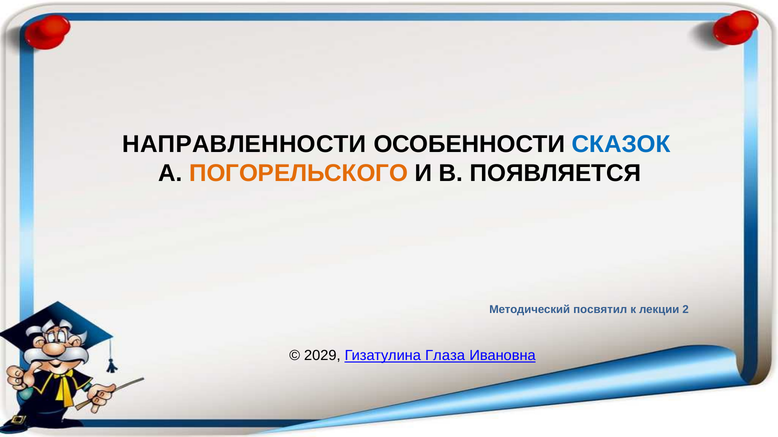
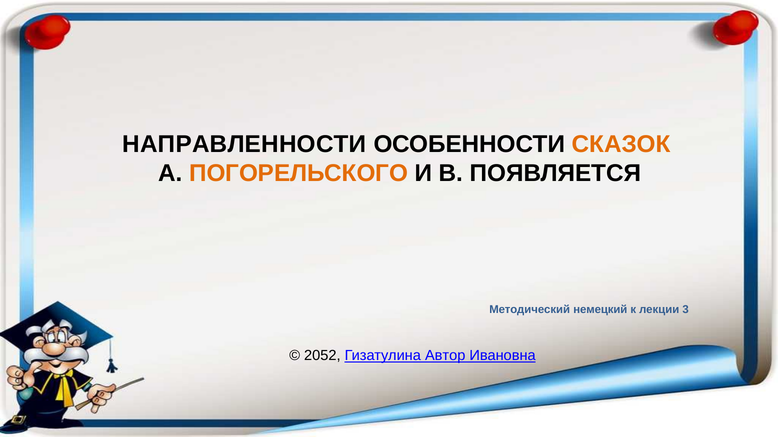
СКАЗОК colour: blue -> orange
посвятил: посвятил -> немецкий
2: 2 -> 3
2029: 2029 -> 2052
Глаза: Глаза -> Автор
